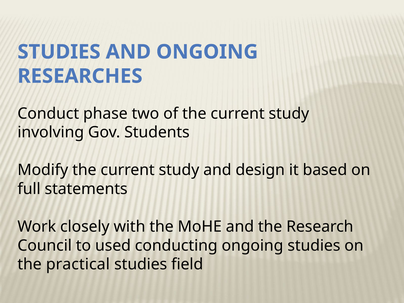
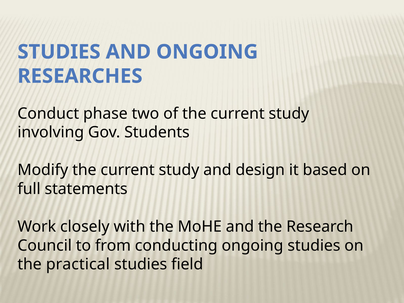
used: used -> from
